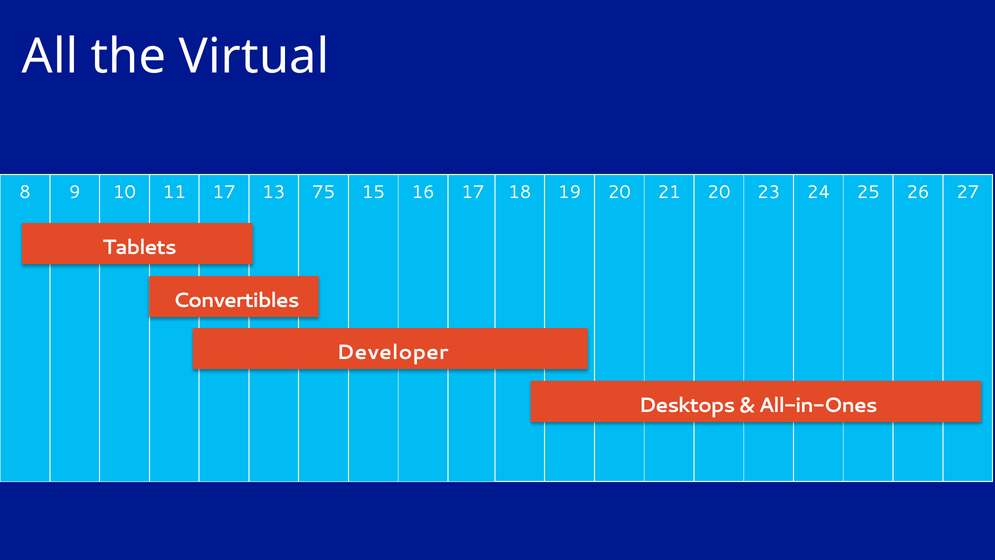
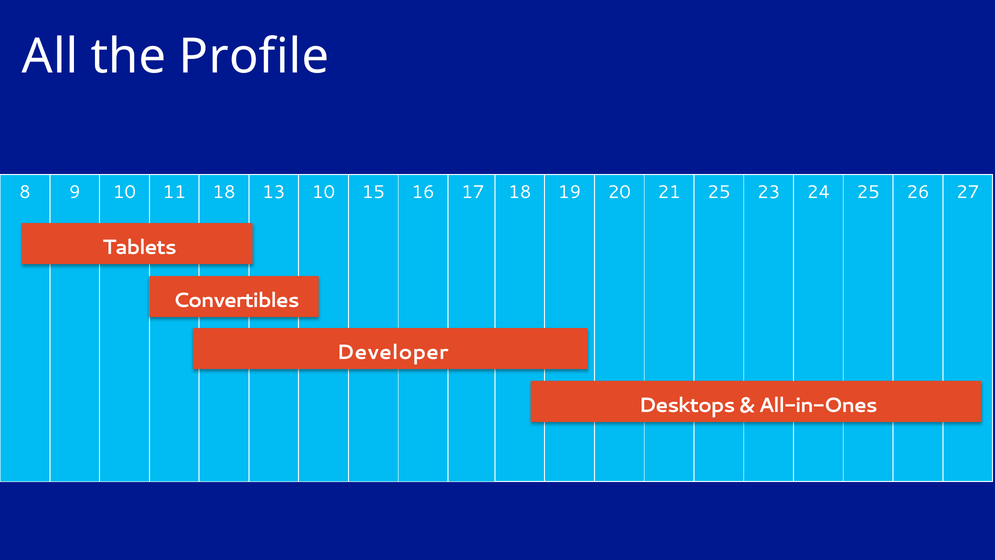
Virtual: Virtual -> Profile
11 17: 17 -> 18
13 75: 75 -> 10
21 20: 20 -> 25
